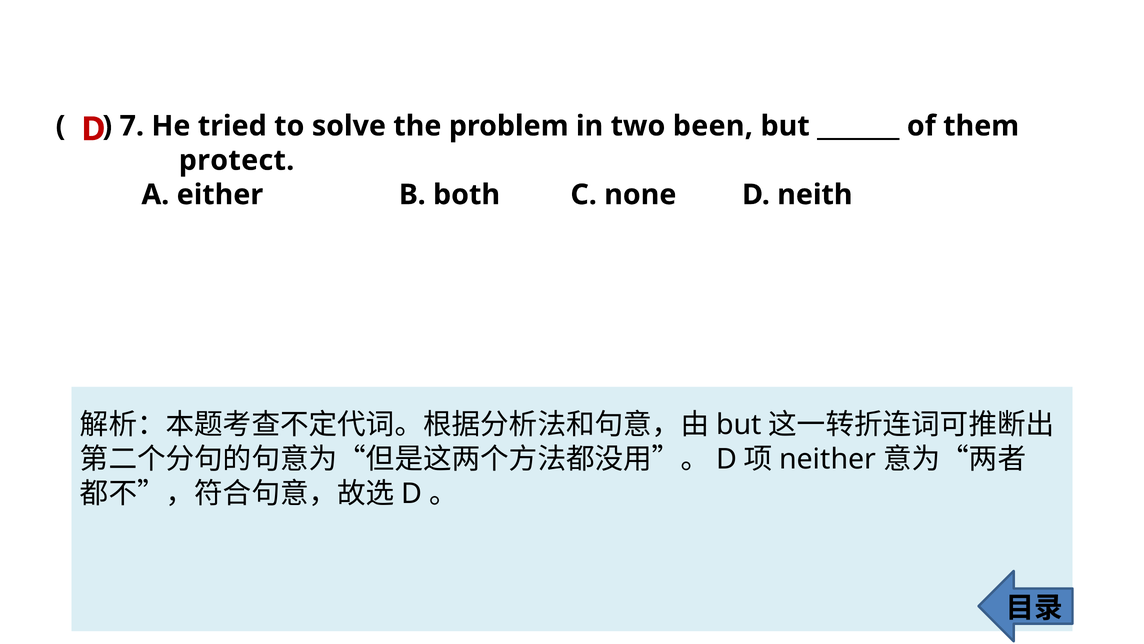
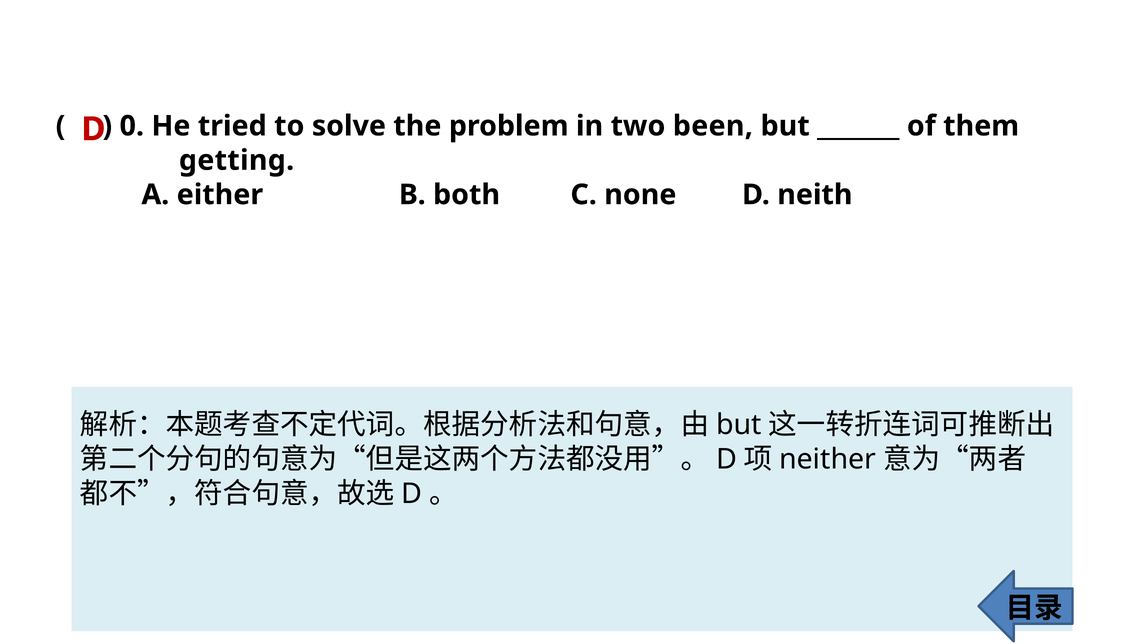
7: 7 -> 0
protect: protect -> getting
